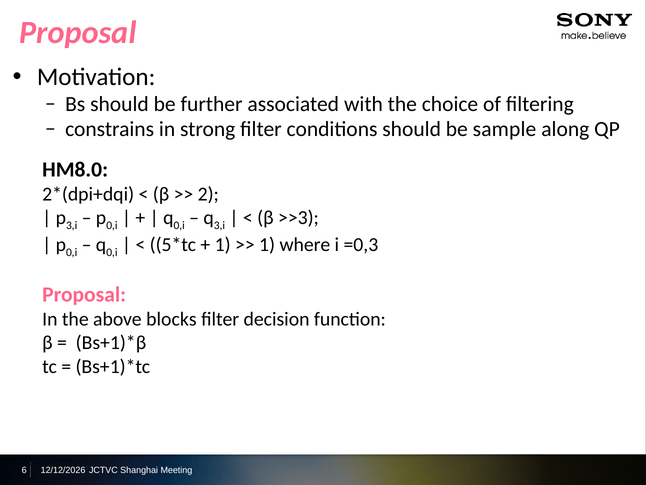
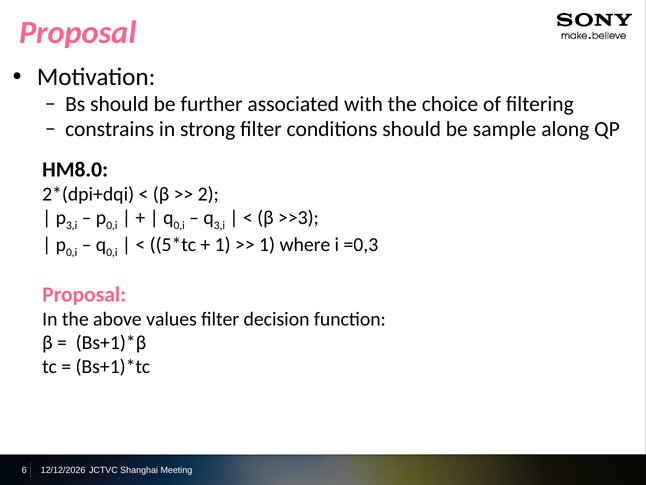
blocks: blocks -> values
